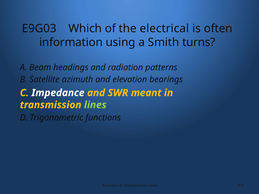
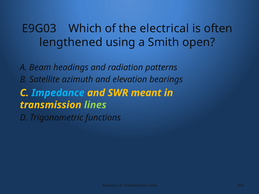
information: information -> lengthened
turns: turns -> open
Impedance colour: white -> light blue
